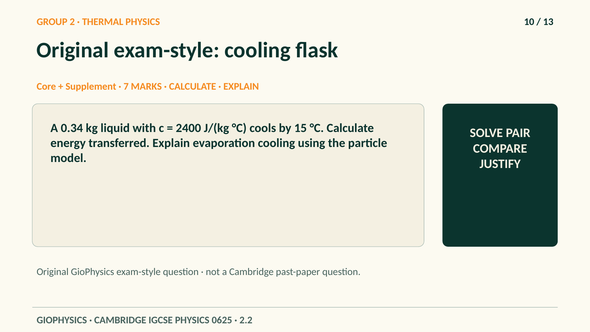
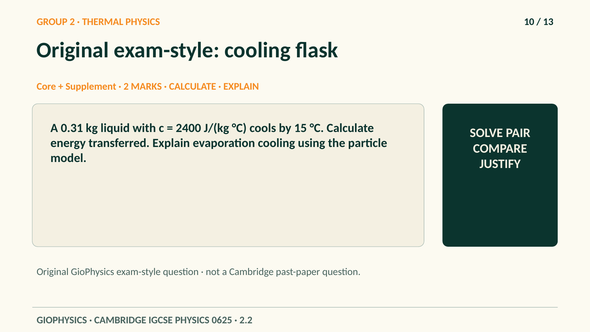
7 at (126, 86): 7 -> 2
0.34: 0.34 -> 0.31
